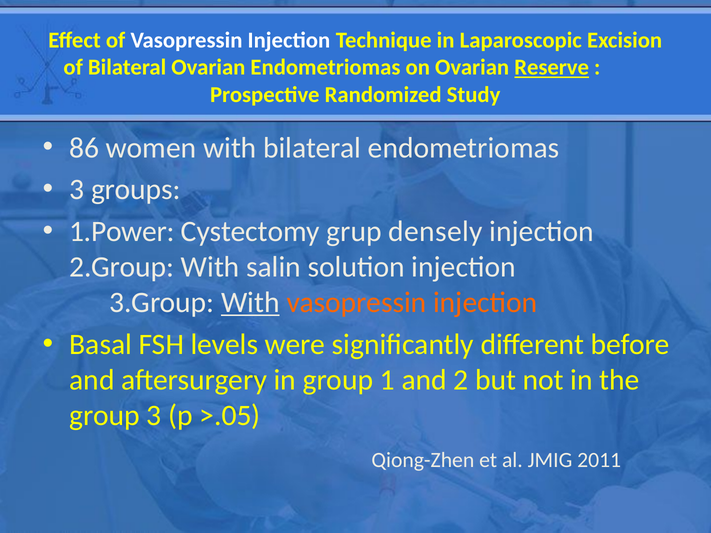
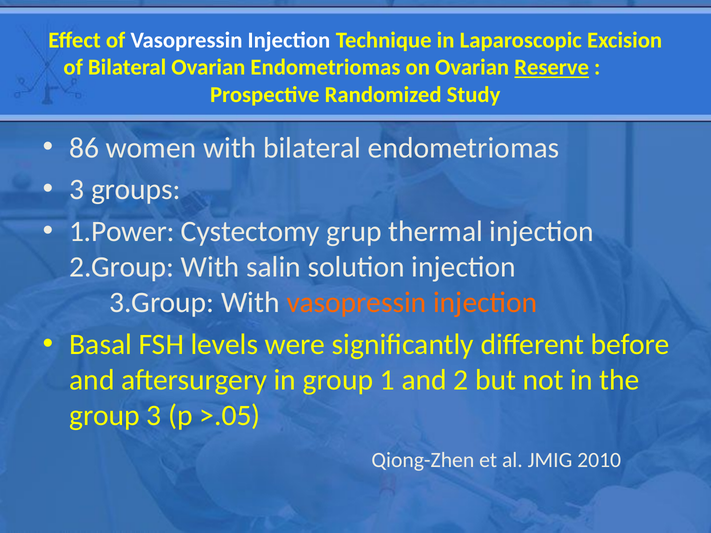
densely: densely -> thermal
With at (250, 303) underline: present -> none
2011: 2011 -> 2010
